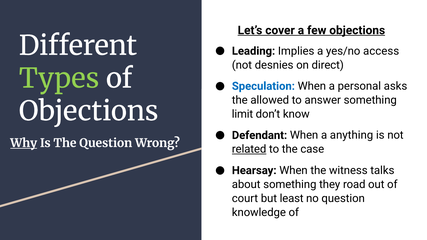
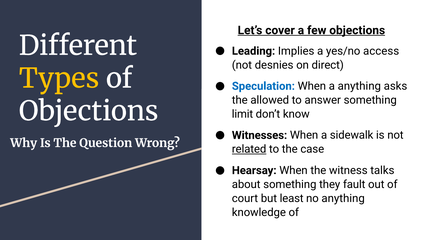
Types colour: light green -> yellow
a personal: personal -> anything
Defendant: Defendant -> Witnesses
anything: anything -> sidewalk
Why underline: present -> none
road: road -> fault
no question: question -> anything
